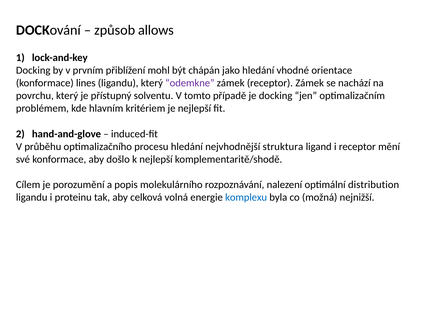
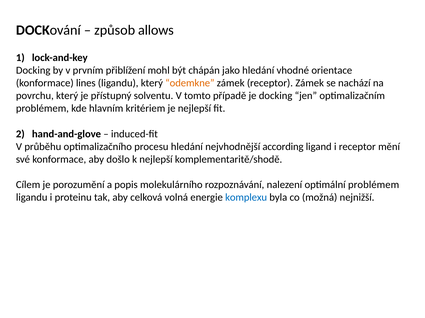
odemkne colour: purple -> orange
struktura: struktura -> according
optimální distribution: distribution -> problémem
